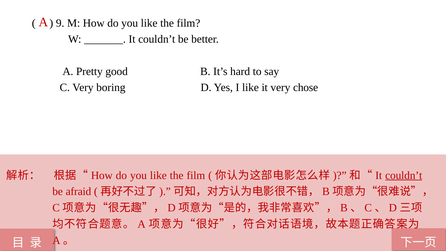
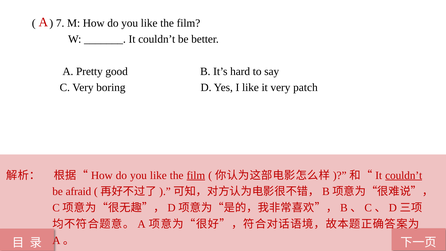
9: 9 -> 7
chose: chose -> patch
film at (196, 175) underline: none -> present
